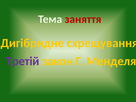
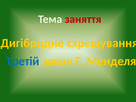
Третій colour: purple -> blue
